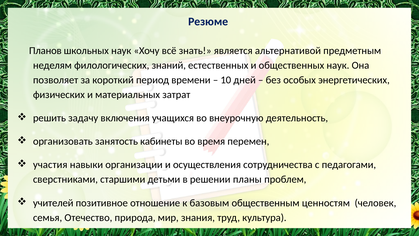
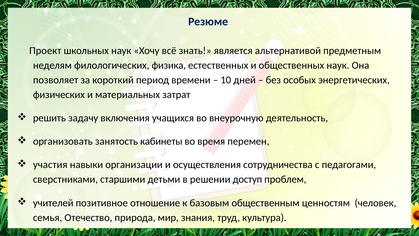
Планов: Планов -> Проект
знаний: знаний -> физика
планы: планы -> доступ
